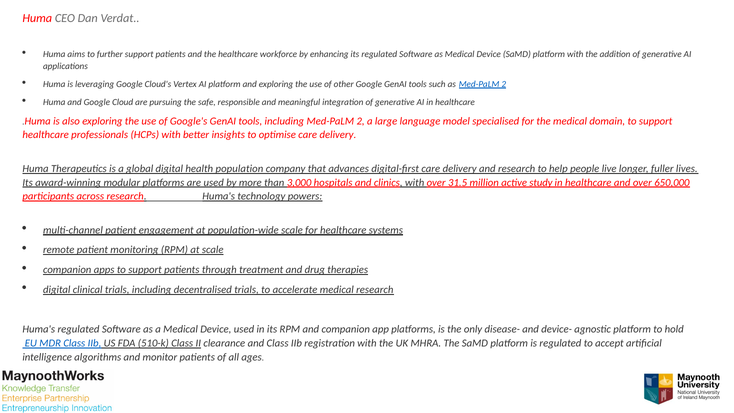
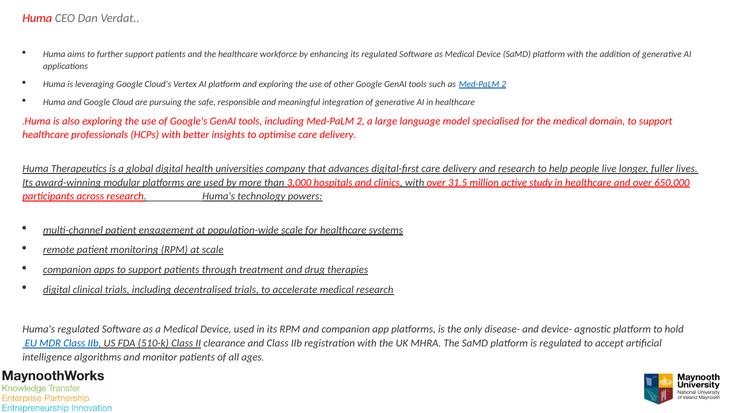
population: population -> universities
